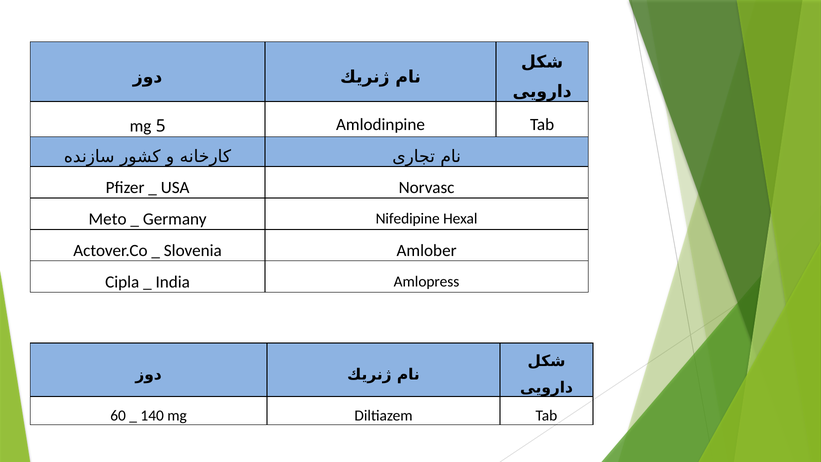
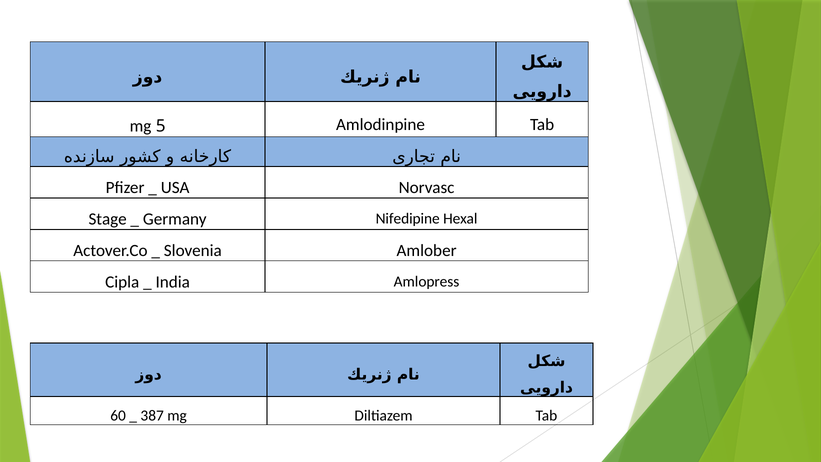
Meto: Meto -> Stage
140: 140 -> 387
